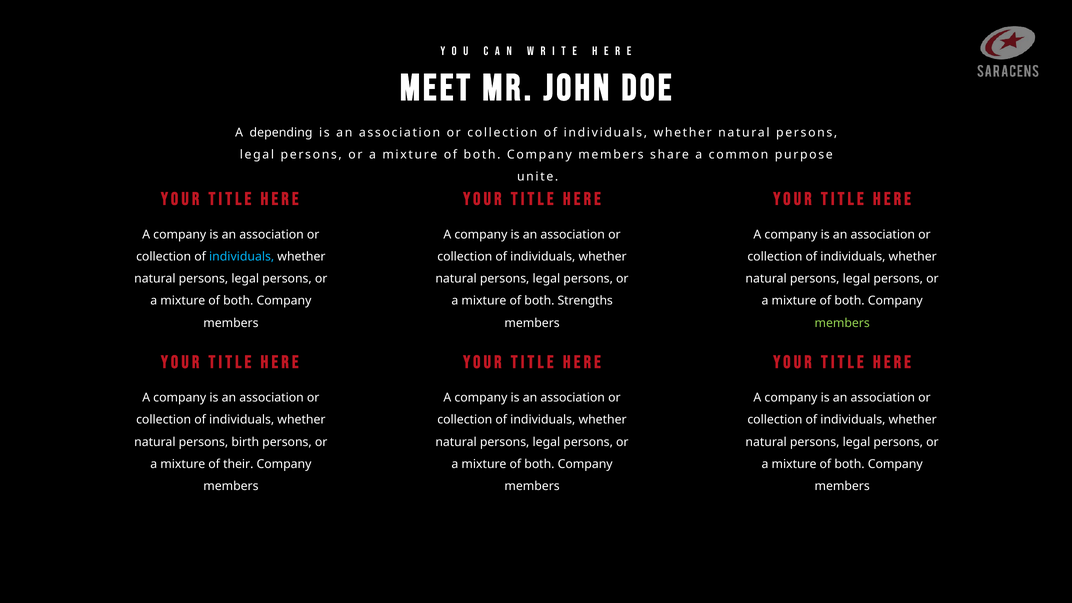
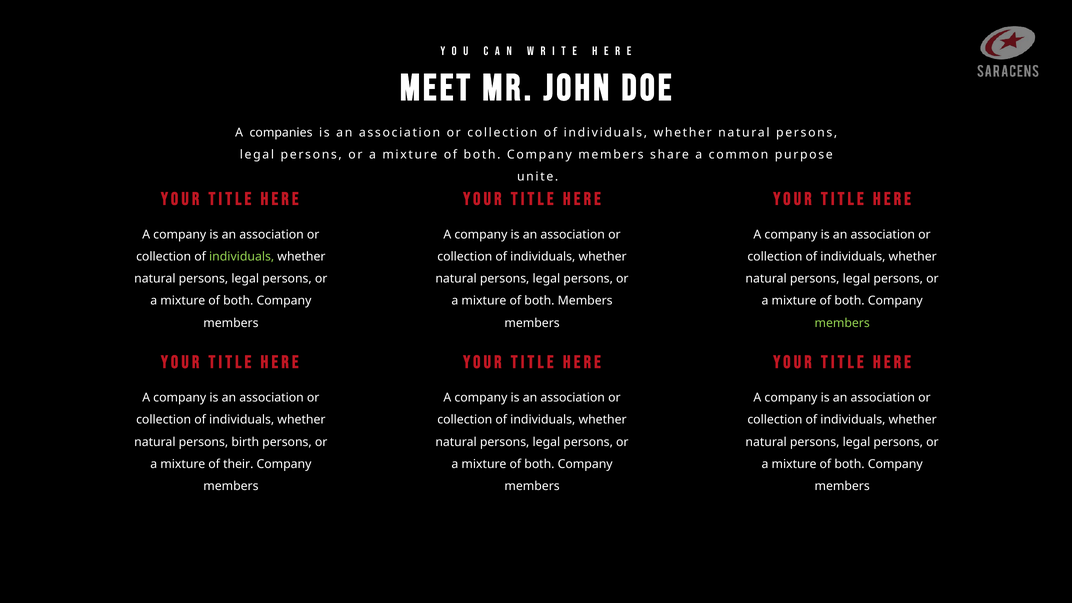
depending: depending -> companies
individuals at (242, 257) colour: light blue -> light green
both Strengths: Strengths -> Members
